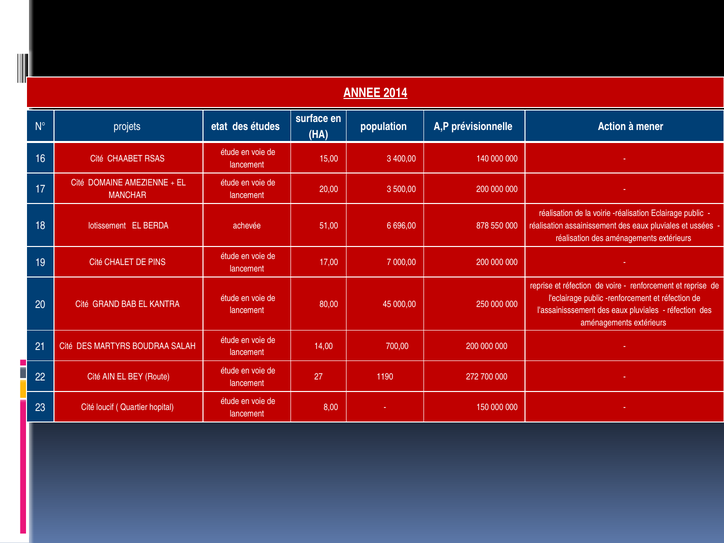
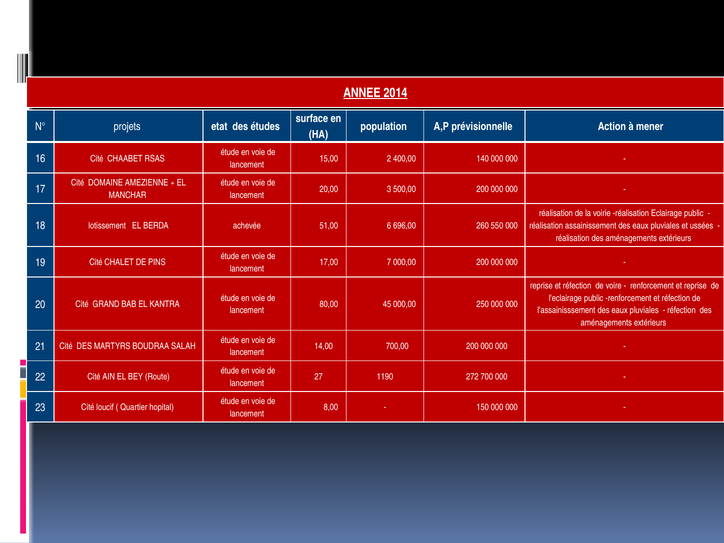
15,00 3: 3 -> 2
878: 878 -> 260
